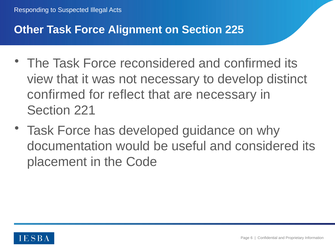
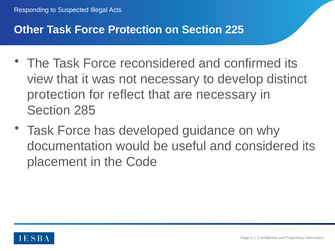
Force Alignment: Alignment -> Protection
confirmed at (56, 95): confirmed -> protection
221: 221 -> 285
